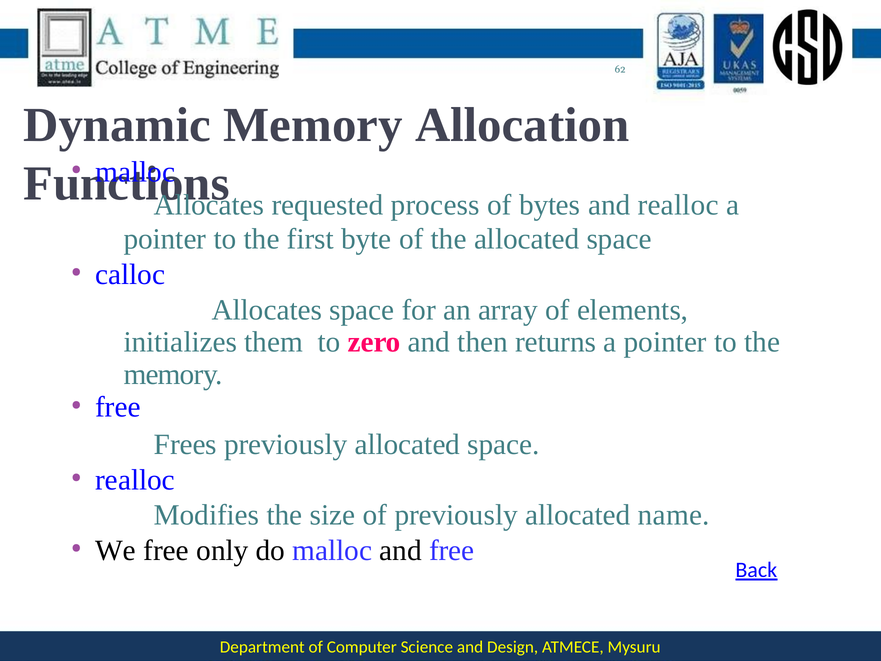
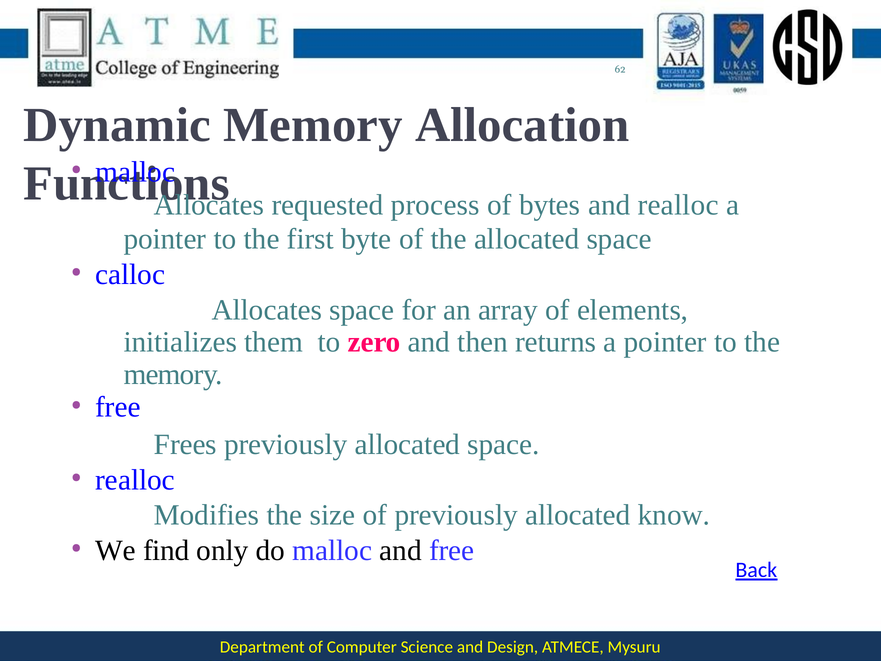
name: name -> know
We free: free -> find
